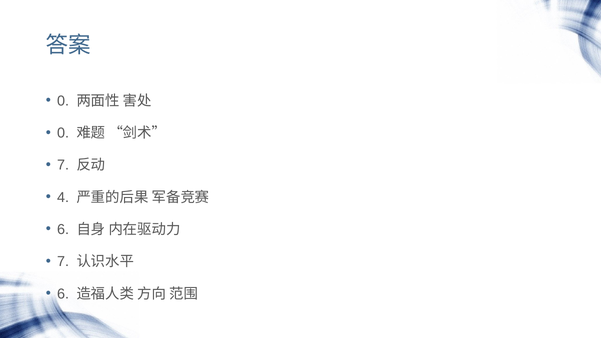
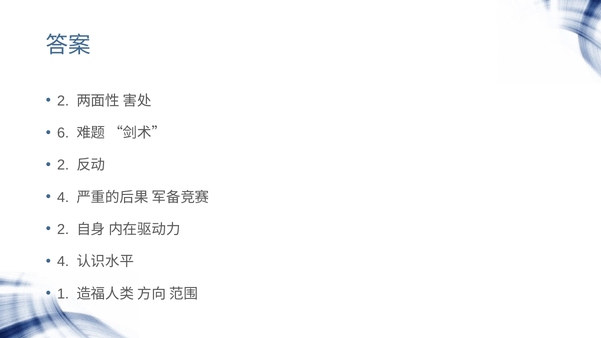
0 at (63, 101): 0 -> 2
0 at (63, 133): 0 -> 6
7 at (63, 165): 7 -> 2
6 at (63, 230): 6 -> 2
7 at (63, 262): 7 -> 4
6 at (63, 294): 6 -> 1
